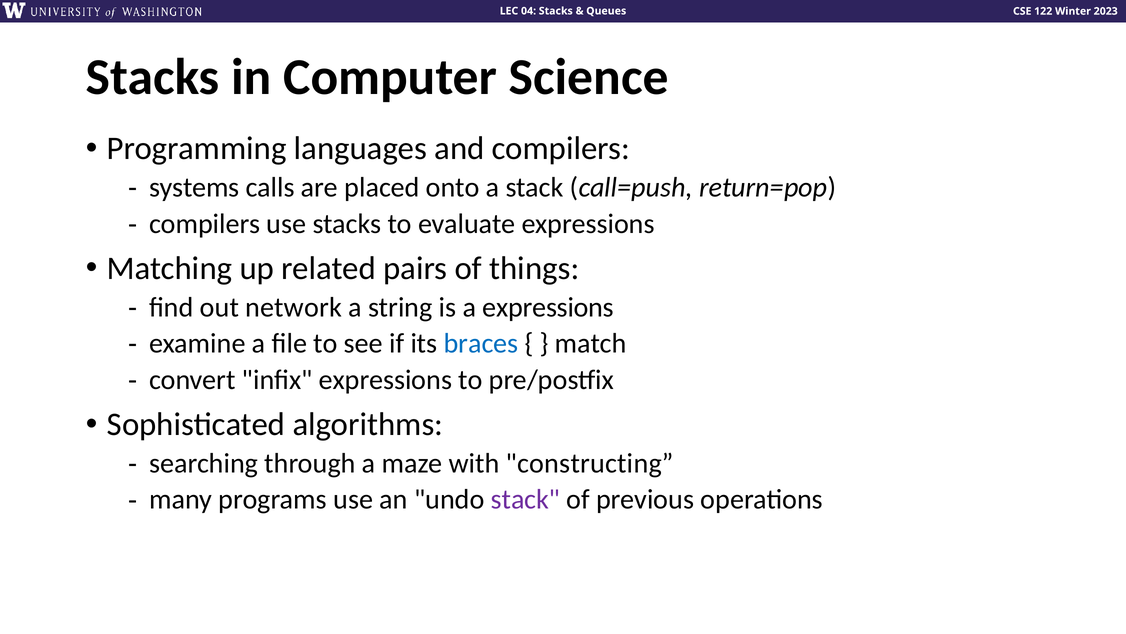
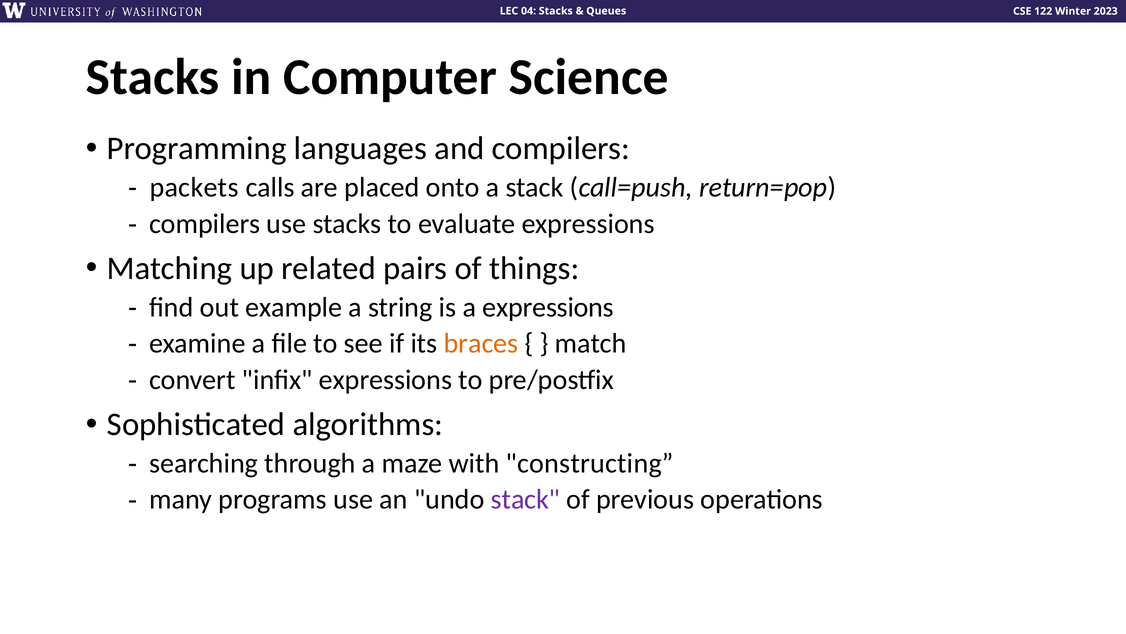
systems: systems -> packets
network: network -> example
braces colour: blue -> orange
